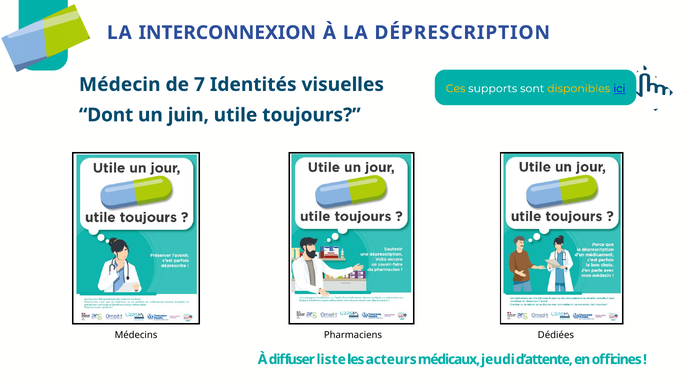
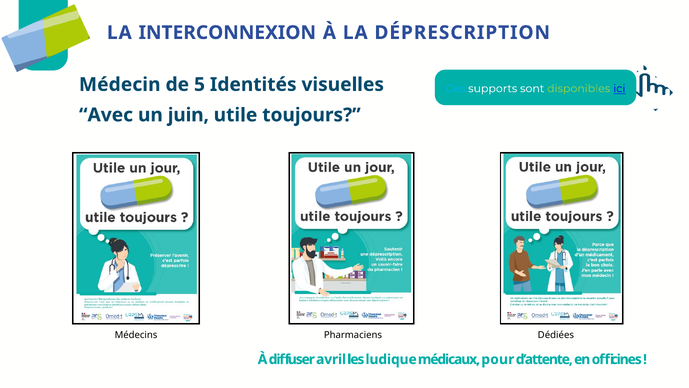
7: 7 -> 5
Ces colour: yellow -> light blue
disponibles colour: yellow -> light green
Dont: Dont -> Avec
liste: liste -> avril
acteurs: acteurs -> ludique
jeudi: jeudi -> pour
